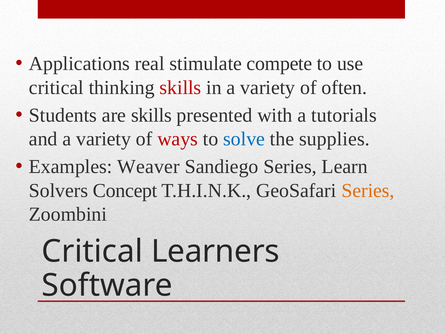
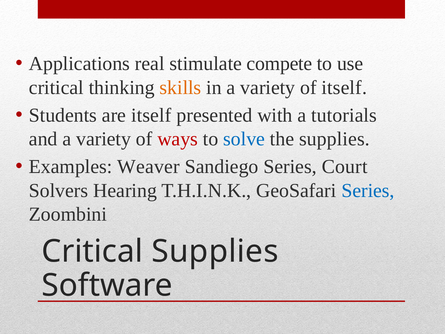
skills at (180, 87) colour: red -> orange
of often: often -> itself
are skills: skills -> itself
Learn: Learn -> Court
Concept: Concept -> Hearing
Series at (368, 190) colour: orange -> blue
Critical Learners: Learners -> Supplies
